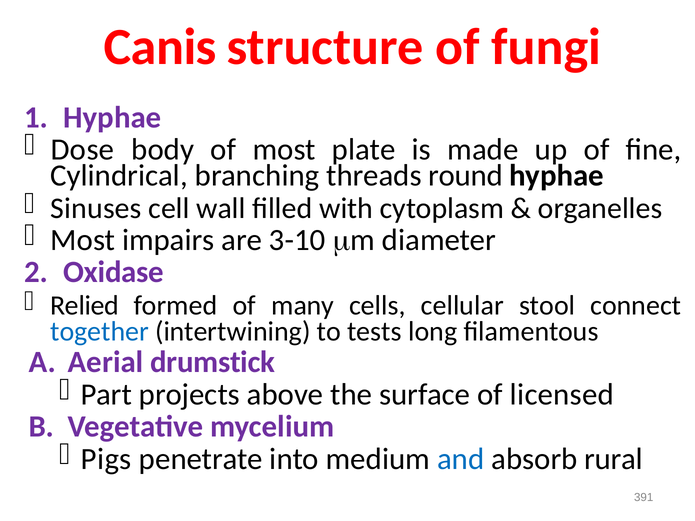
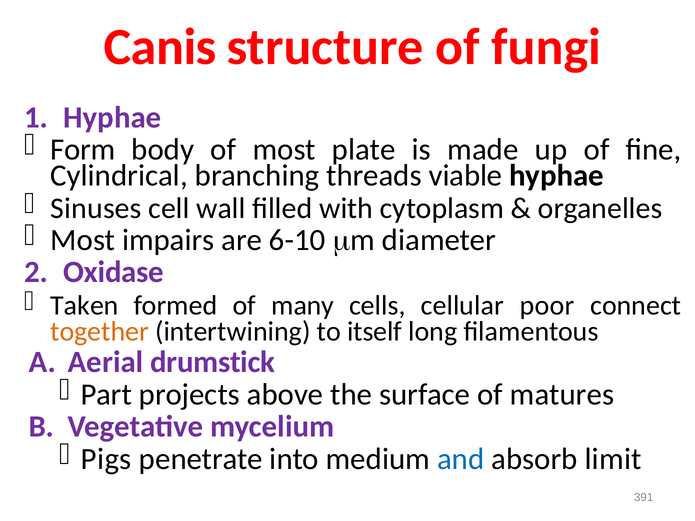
Dose: Dose -> Form
round: round -> viable
3-10: 3-10 -> 6-10
Relied: Relied -> Taken
stool: stool -> poor
together colour: blue -> orange
tests: tests -> itself
licensed: licensed -> matures
rural: rural -> limit
